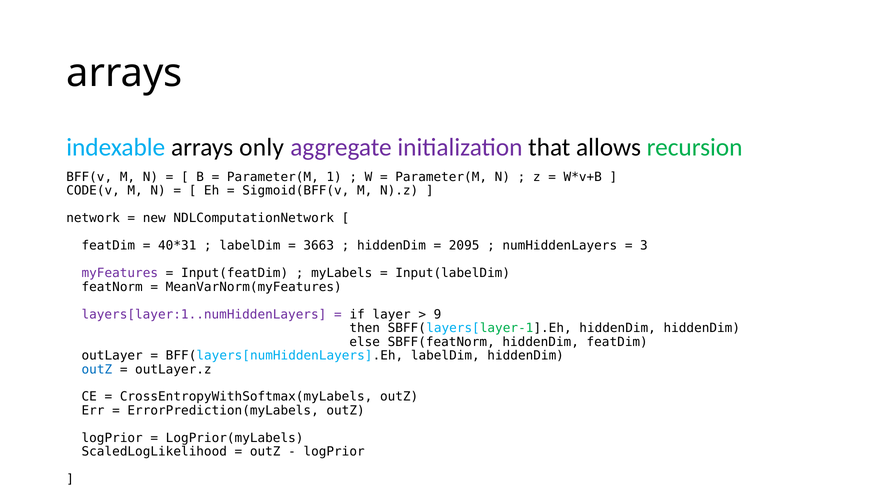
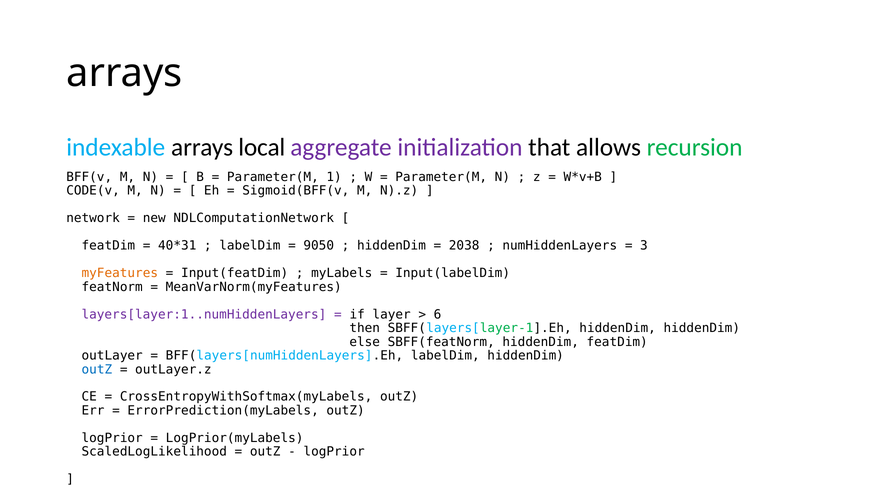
only: only -> local
3663: 3663 -> 9050
2095: 2095 -> 2038
myFeatures colour: purple -> orange
9: 9 -> 6
